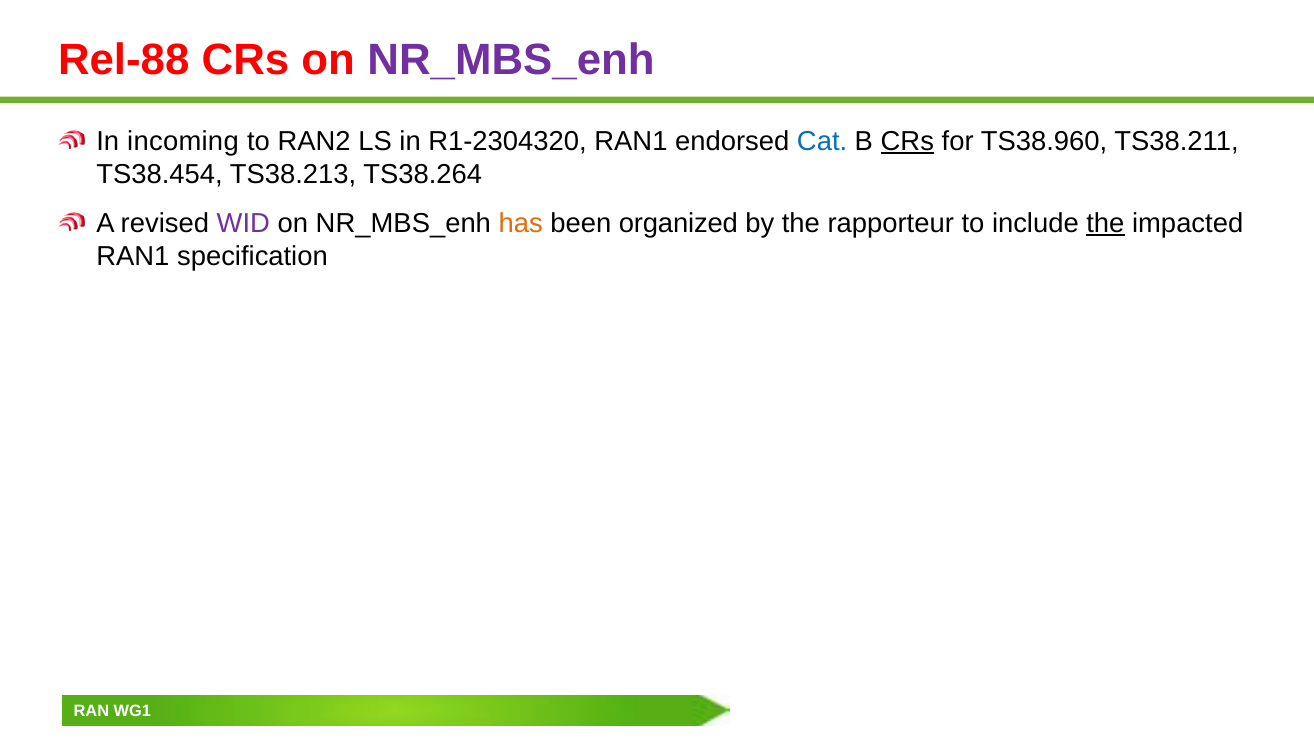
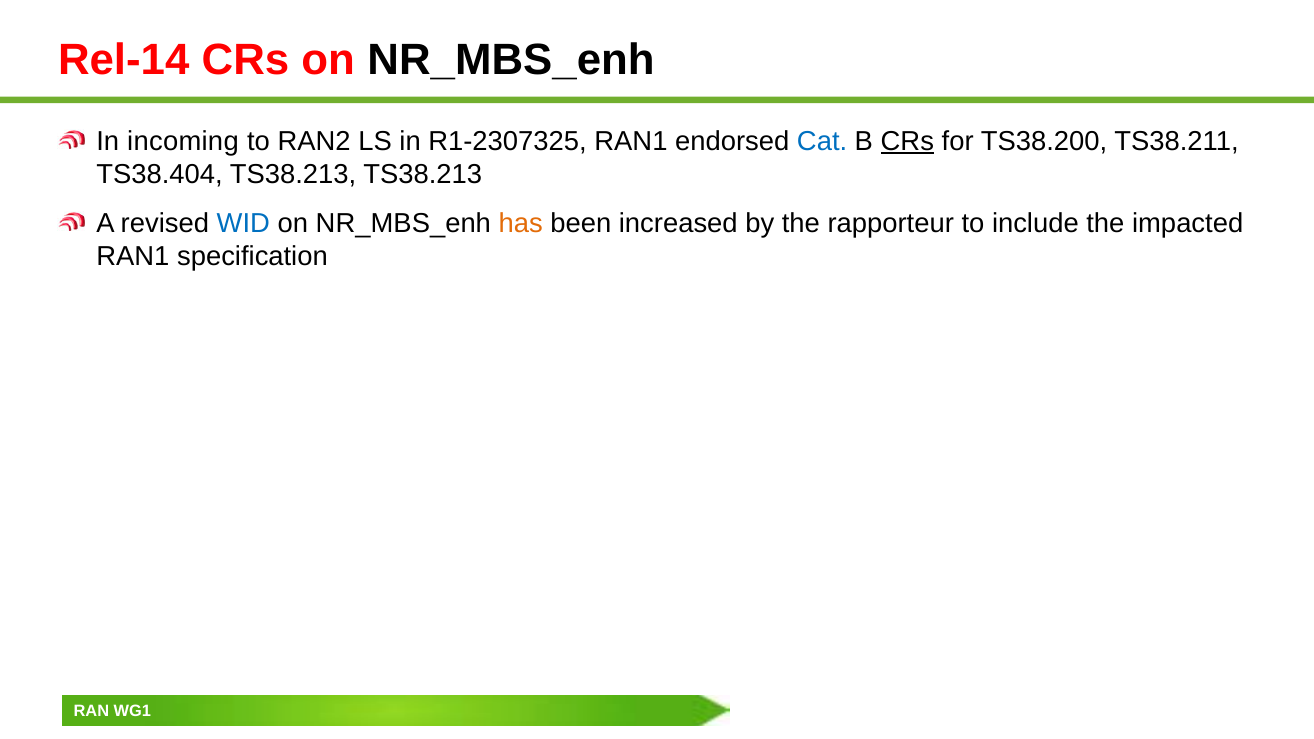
Rel-88: Rel-88 -> Rel-14
NR_MBS_enh at (511, 60) colour: purple -> black
R1-2304320: R1-2304320 -> R1-2307325
TS38.960: TS38.960 -> TS38.200
TS38.454: TS38.454 -> TS38.404
TS38.213 TS38.264: TS38.264 -> TS38.213
WID colour: purple -> blue
organized: organized -> increased
the at (1105, 223) underline: present -> none
